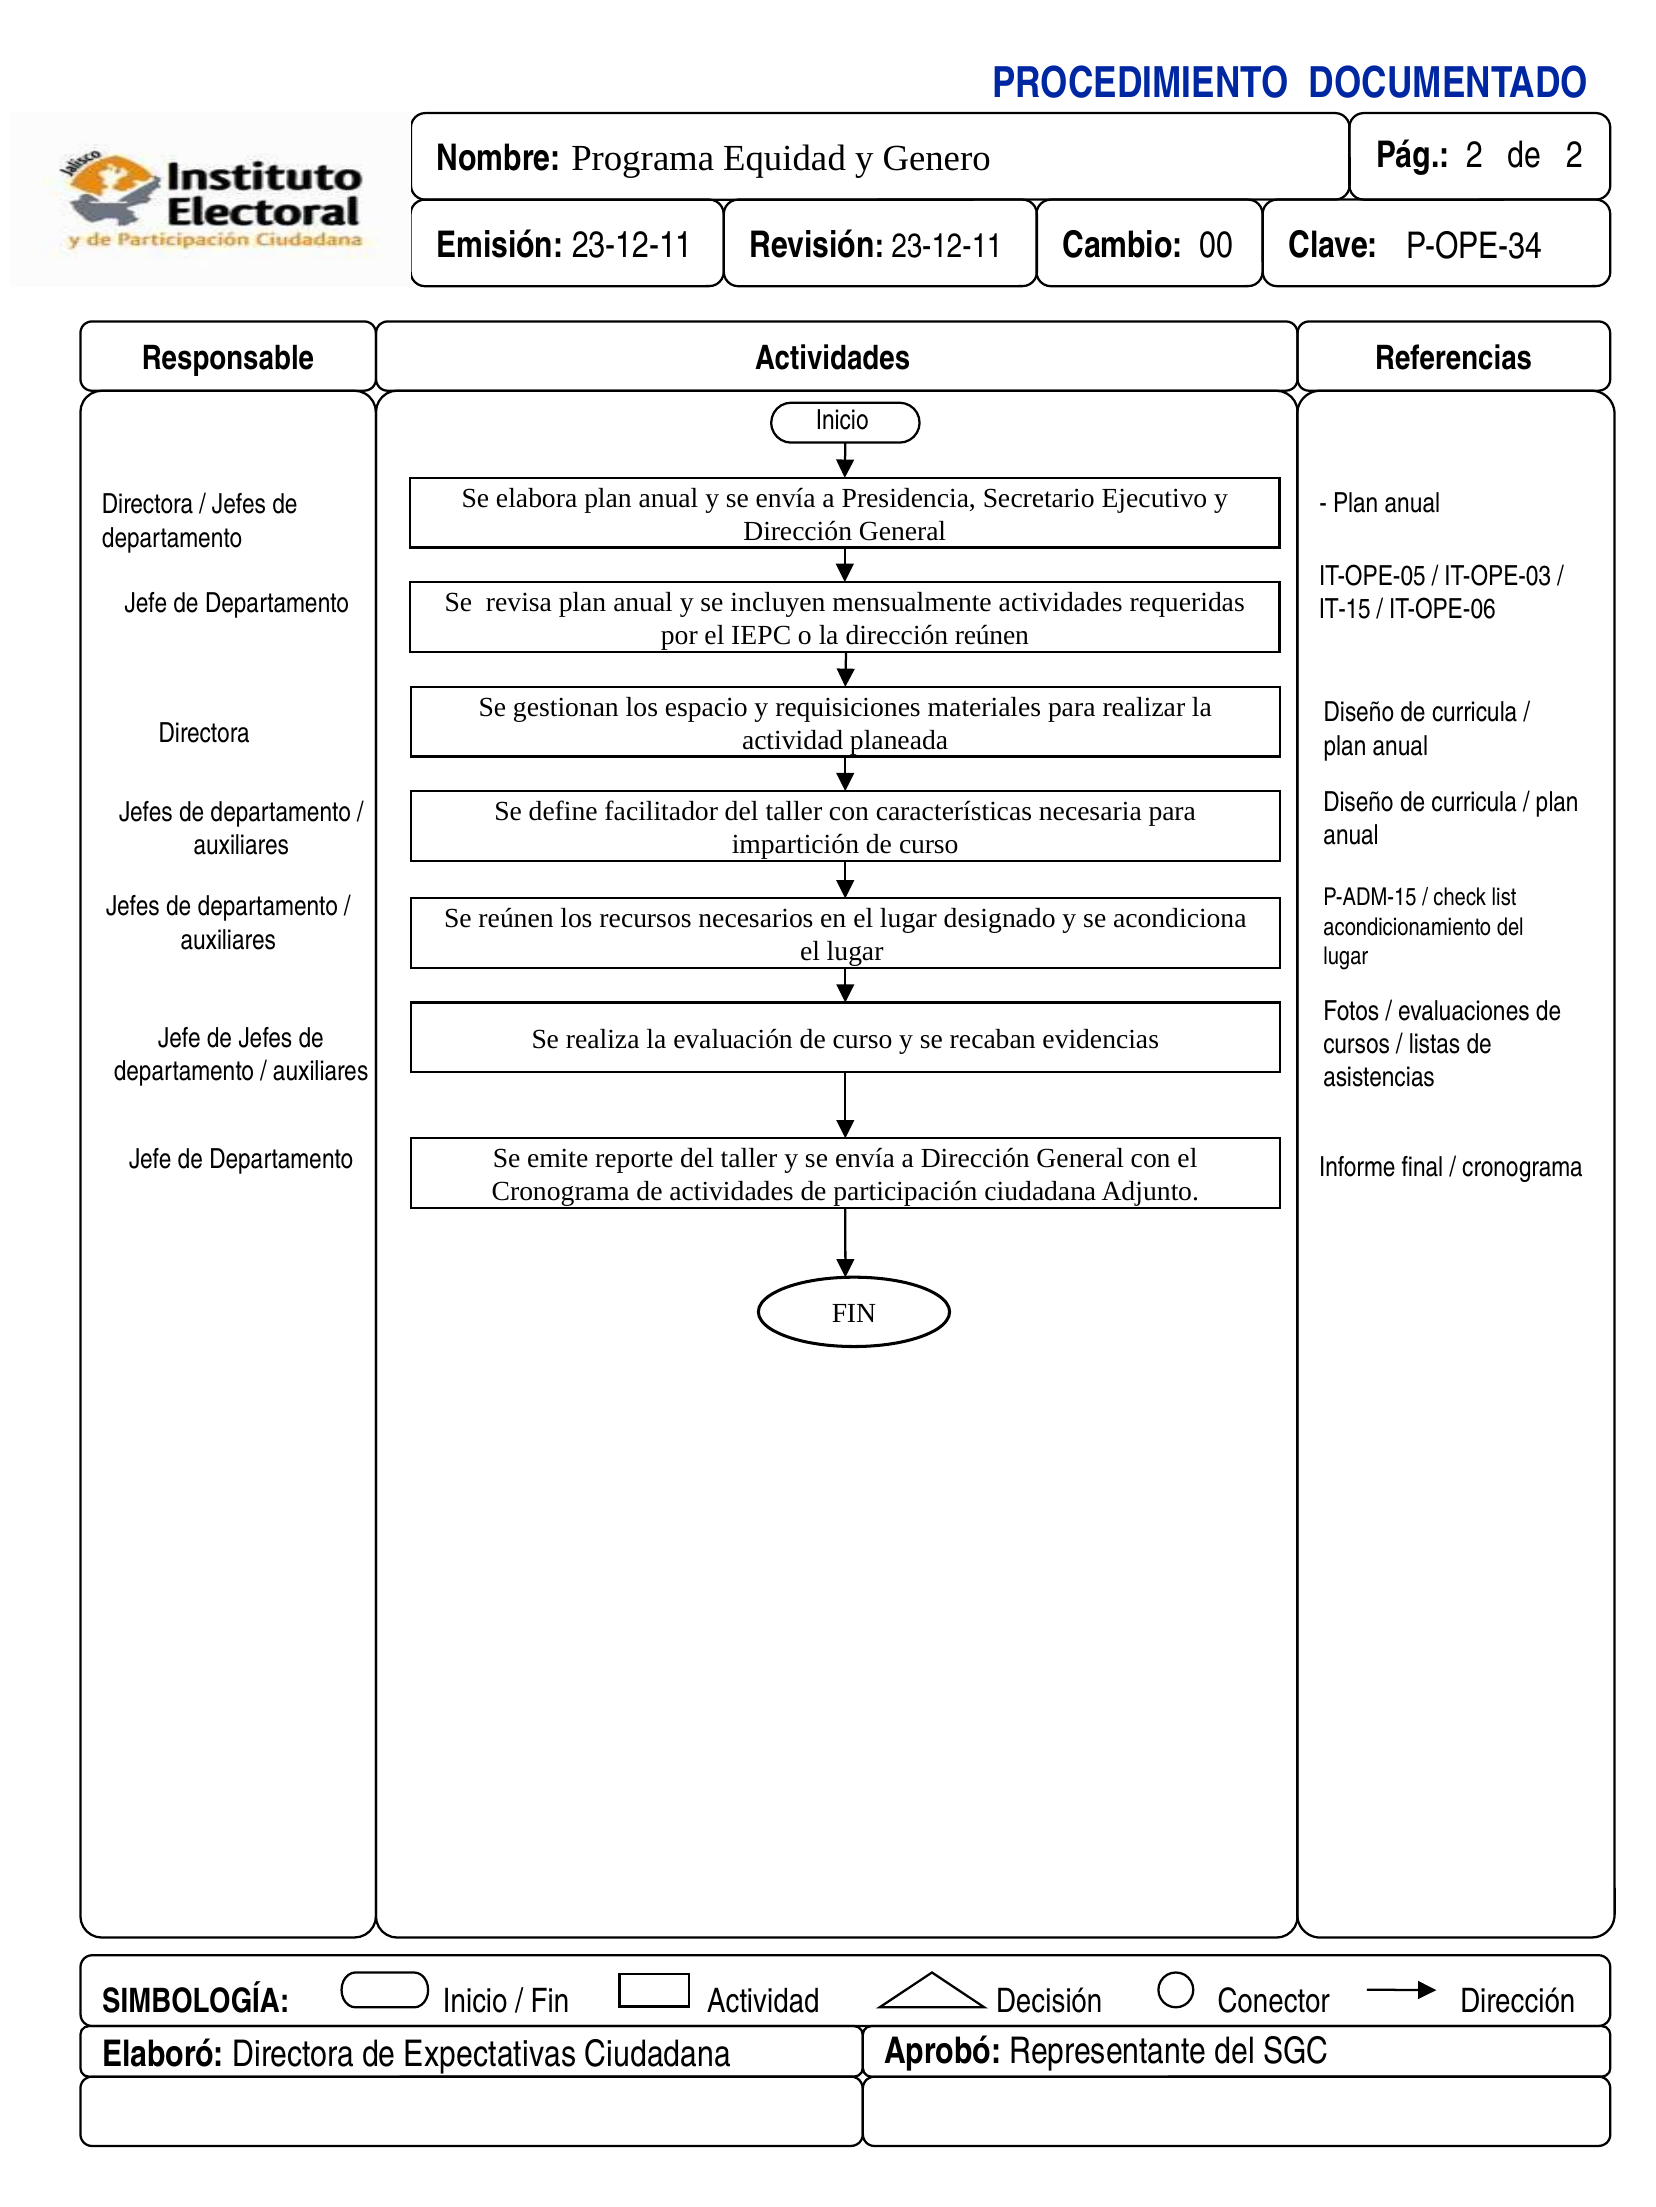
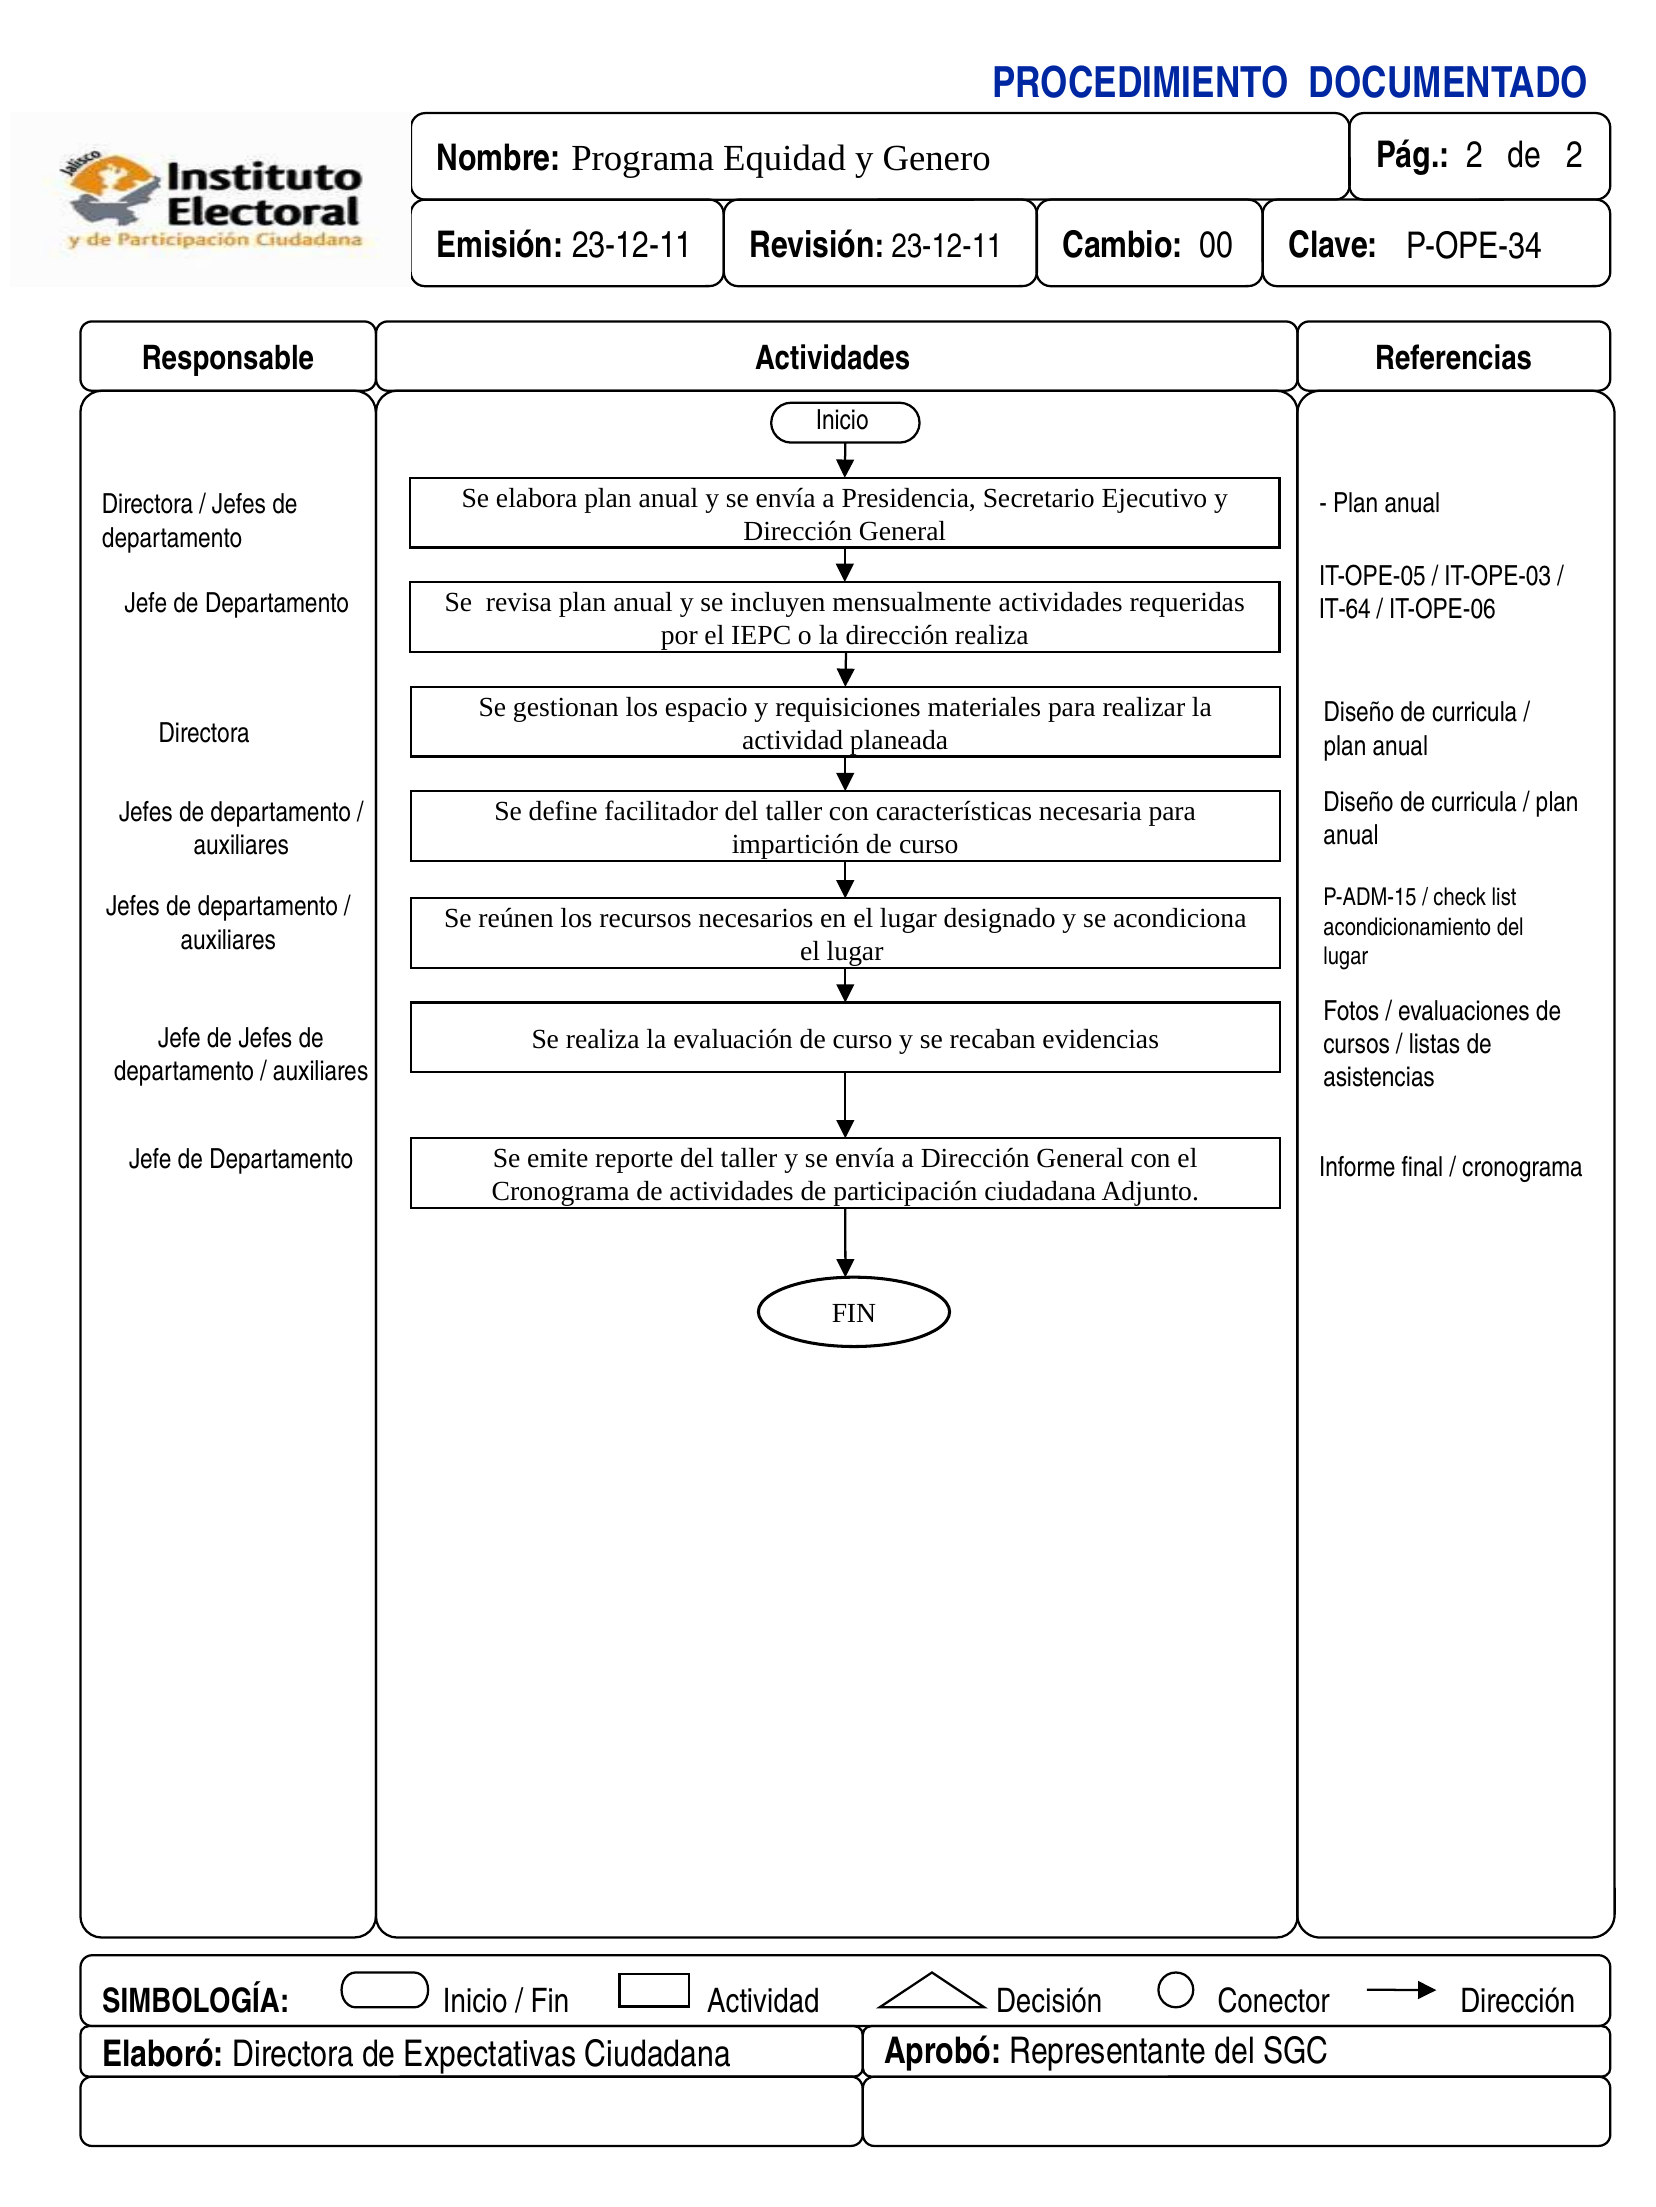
IT-15: IT-15 -> IT-64
dirección reúnen: reúnen -> realiza
